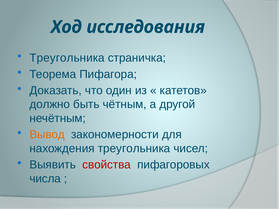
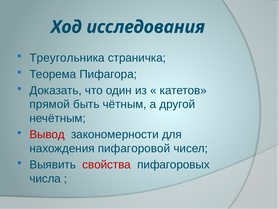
должно: должно -> прямой
Вывод colour: orange -> red
нахождения треугольника: треугольника -> пифагоровой
